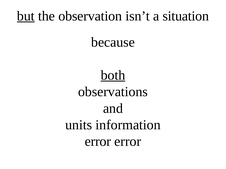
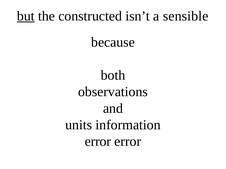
observation: observation -> constructed
situation: situation -> sensible
both underline: present -> none
